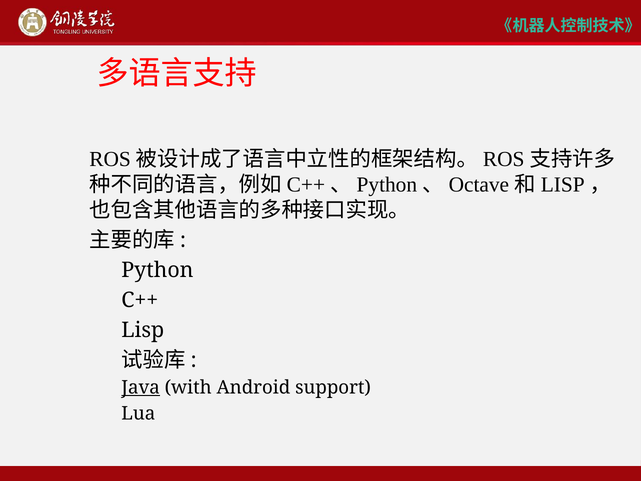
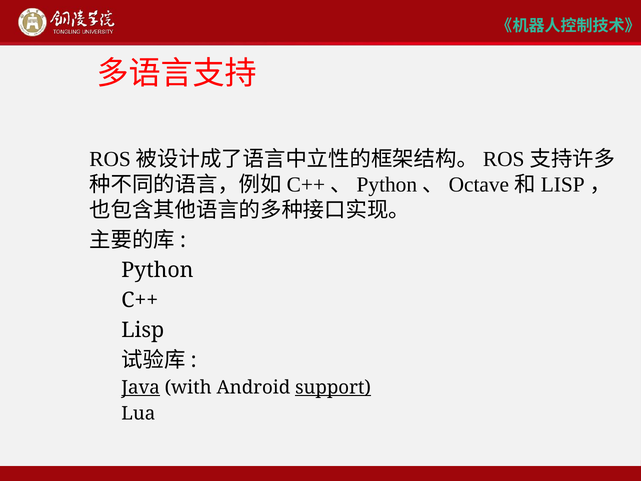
support underline: none -> present
